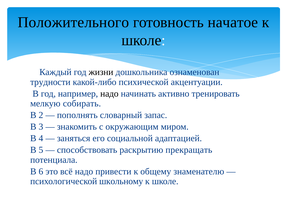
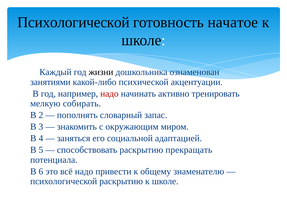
Положительного at (73, 22): Положительного -> Психологической
трудности: трудности -> занятиями
надо at (109, 94) colour: black -> red
психологической школьному: школьному -> раскрытию
